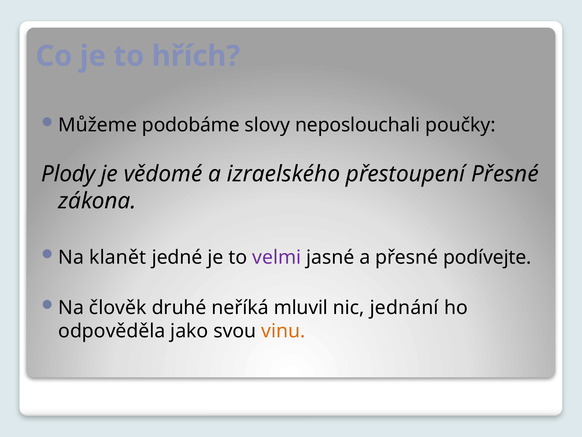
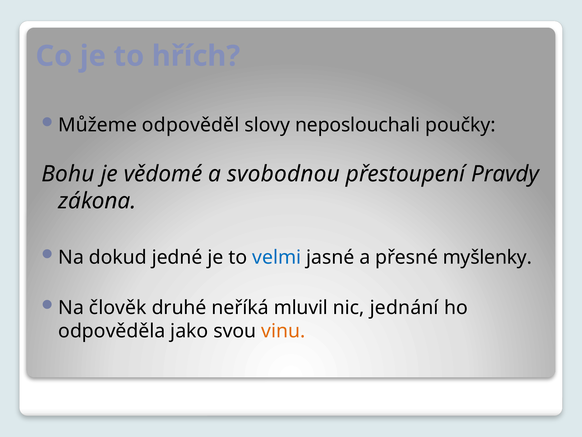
podobáme: podobáme -> odpověděl
Plody: Plody -> Bohu
izraelského: izraelského -> svobodnou
přestoupení Přesné: Přesné -> Pravdy
klanět: klanět -> dokud
velmi colour: purple -> blue
podívejte: podívejte -> myšlenky
